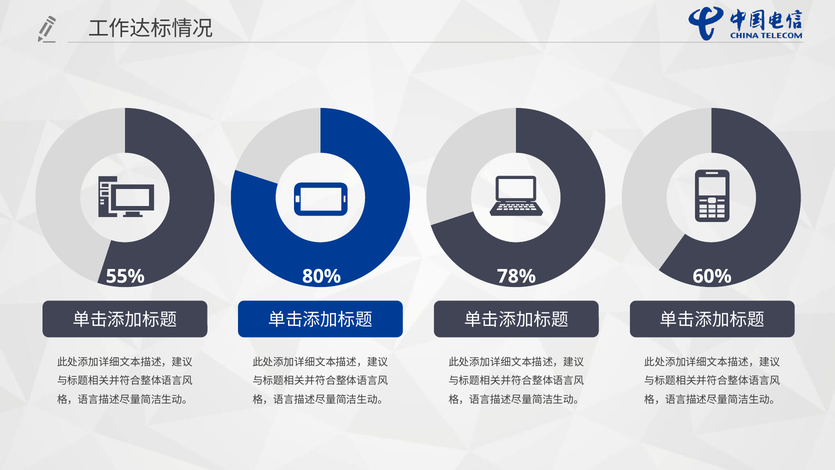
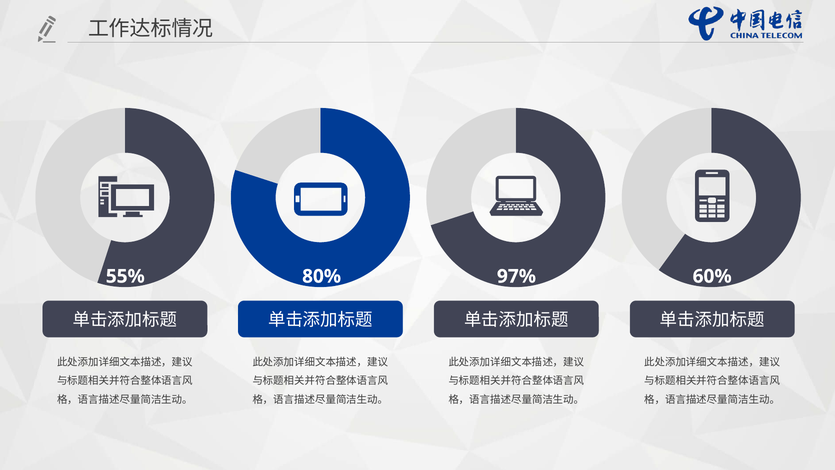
78%: 78% -> 97%
